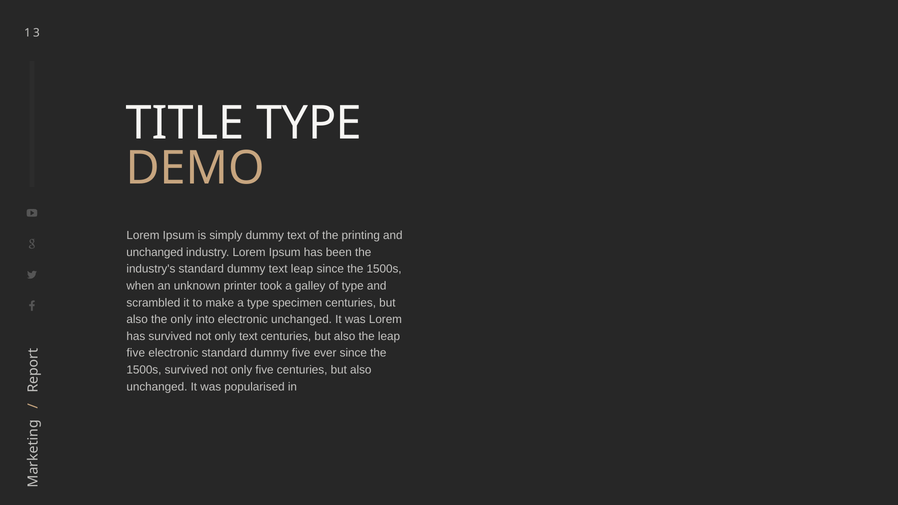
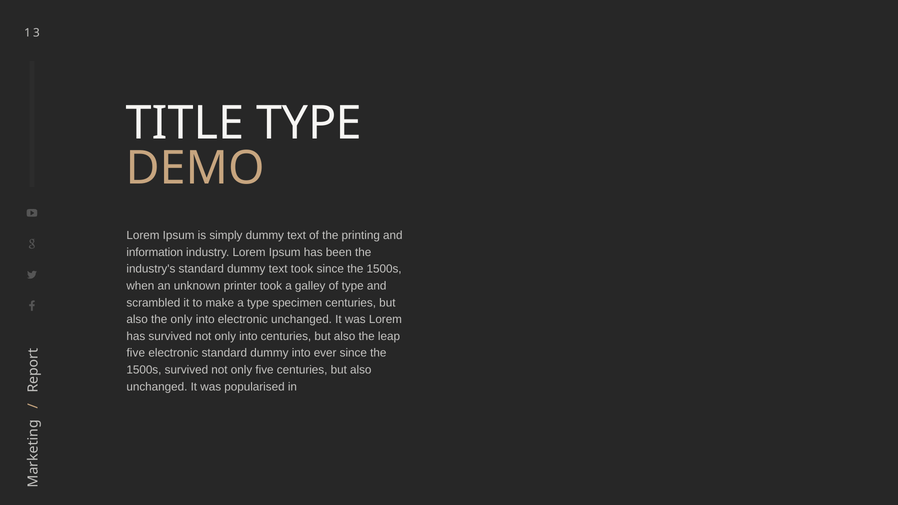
unchanged at (155, 252): unchanged -> information
text leap: leap -> took
not only text: text -> into
dummy five: five -> into
